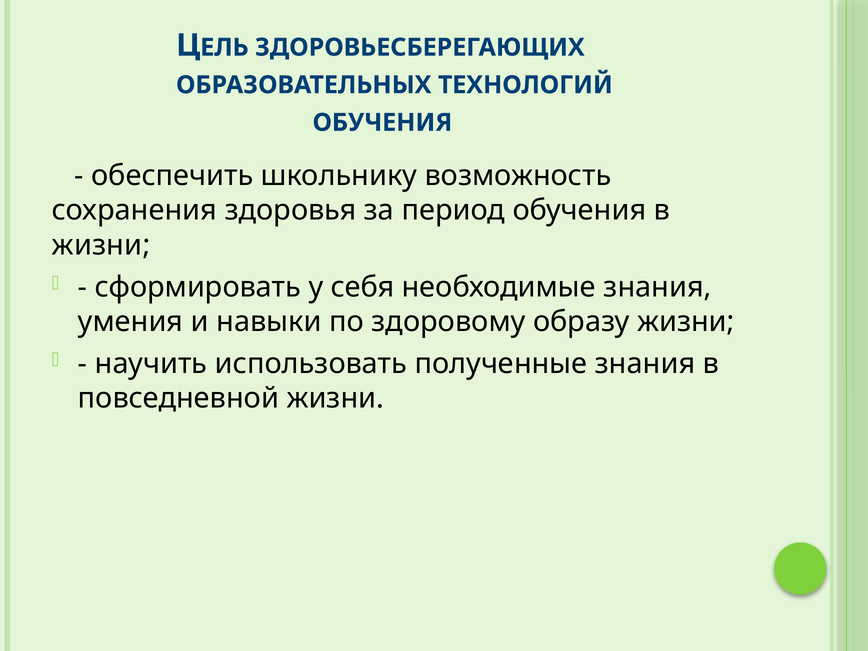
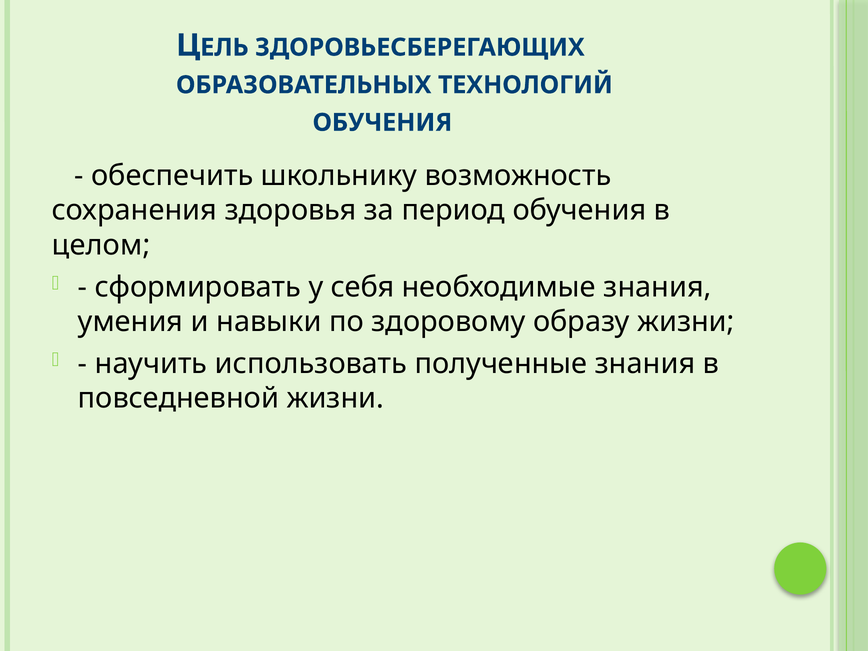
жизни at (101, 245): жизни -> целом
